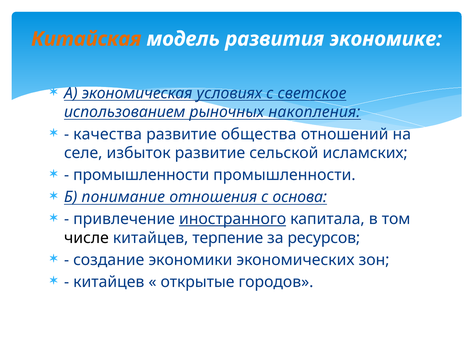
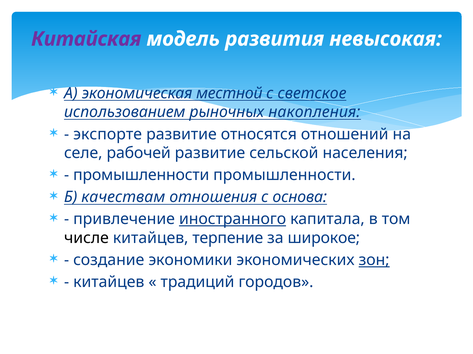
Китайская colour: orange -> purple
экономике: экономике -> невысокая
условиях: условиях -> местной
качества: качества -> экспорте
общества: общества -> относятся
избыток: избыток -> рабочей
исламских: исламских -> населения
понимание: понимание -> качествам
ресурсов: ресурсов -> широкое
зон underline: none -> present
открытые: открытые -> традиций
